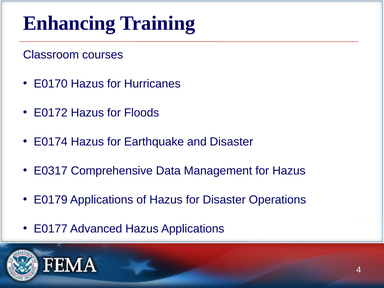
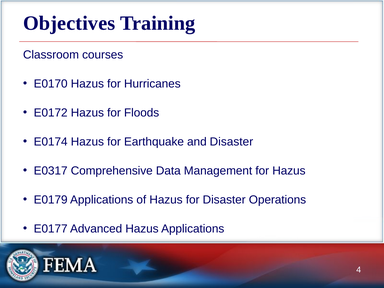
Enhancing: Enhancing -> Objectives
